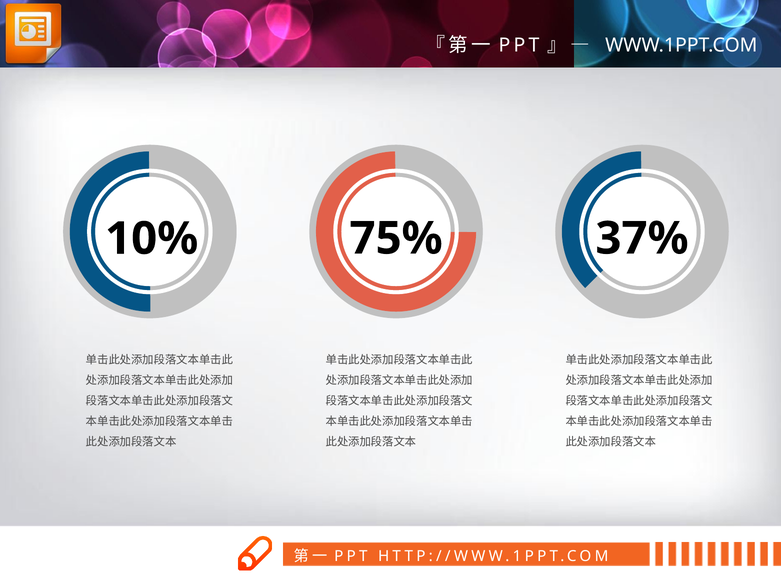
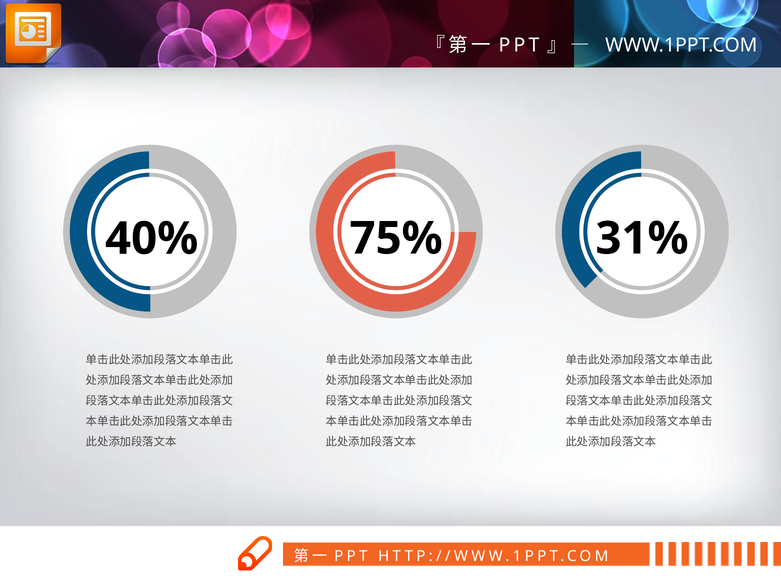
10%: 10% -> 40%
37%: 37% -> 31%
